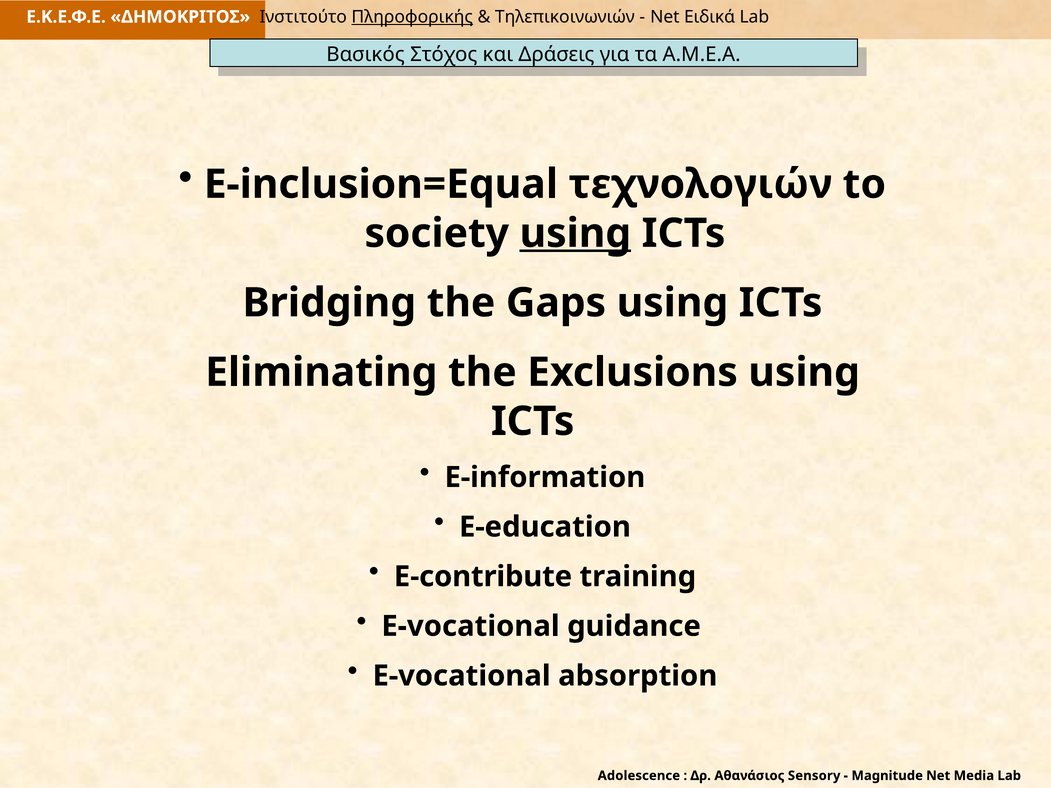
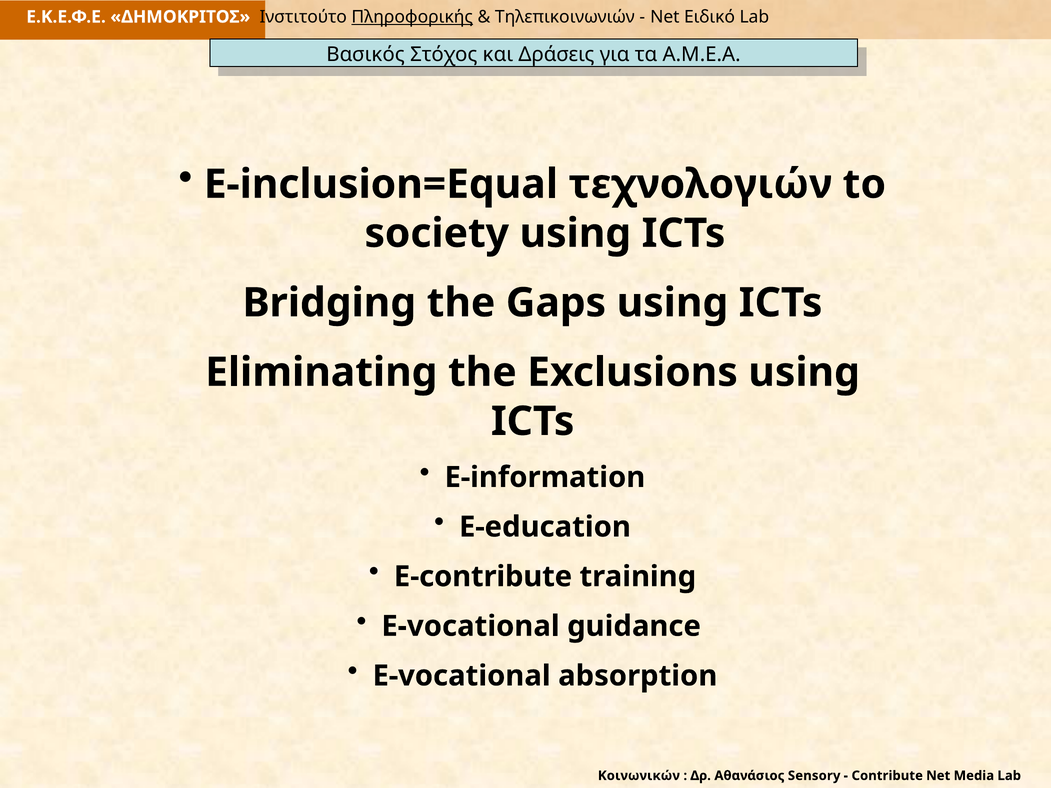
Ειδικά: Ειδικά -> Ειδικό
using at (575, 233) underline: present -> none
Adolescence: Adolescence -> Κοινωνικών
Magnitude: Magnitude -> Contribute
